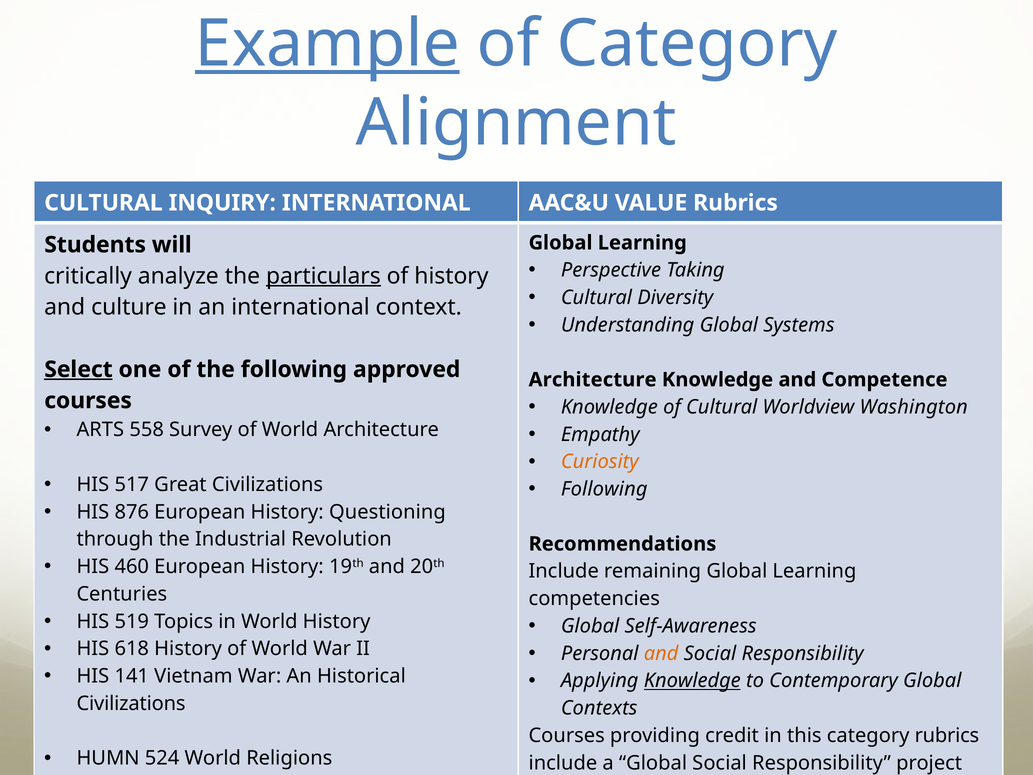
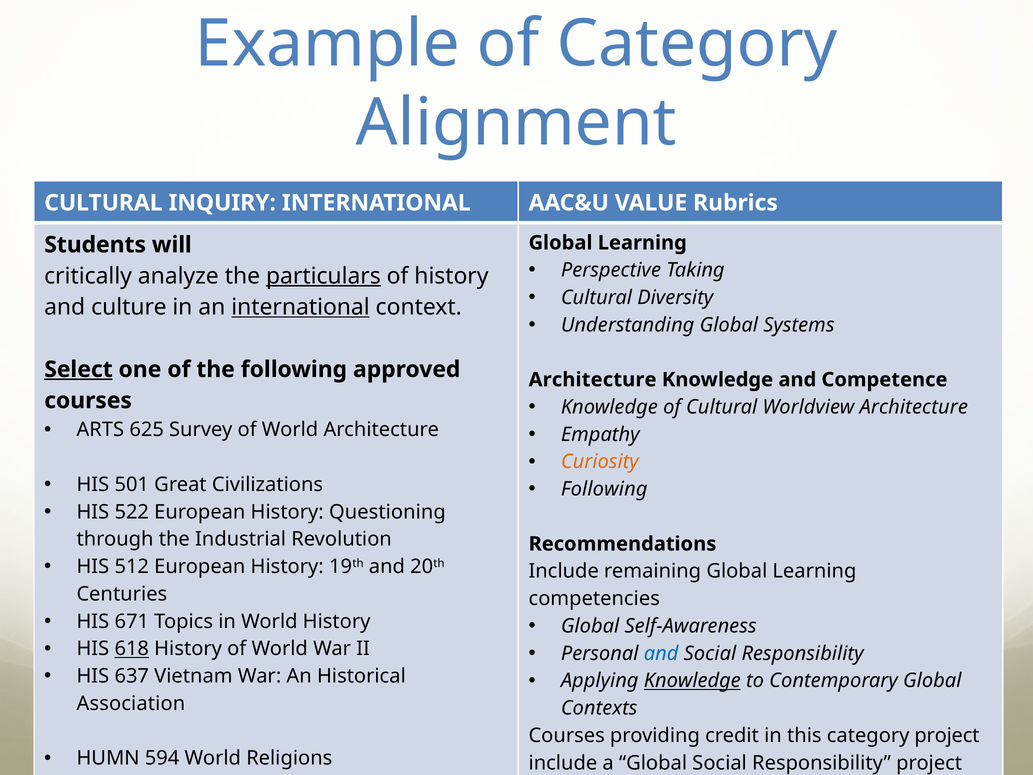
Example underline: present -> none
international at (301, 307) underline: none -> present
Worldview Washington: Washington -> Architecture
558: 558 -> 625
517: 517 -> 501
876: 876 -> 522
460: 460 -> 512
519: 519 -> 671
618 underline: none -> present
and at (661, 653) colour: orange -> blue
141: 141 -> 637
Civilizations at (131, 703): Civilizations -> Association
category rubrics: rubrics -> project
524: 524 -> 594
